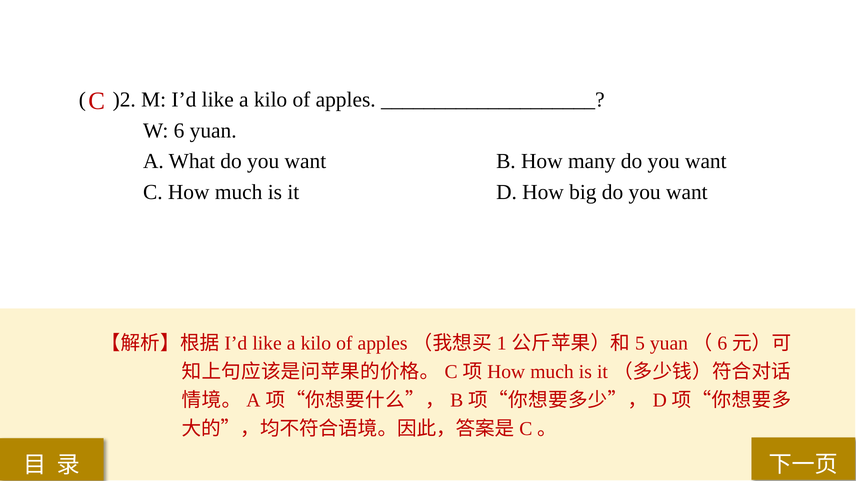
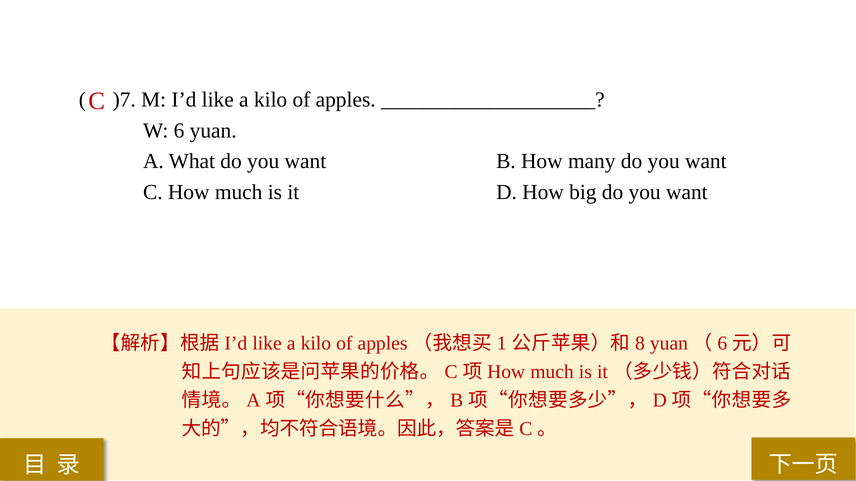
)2: )2 -> )7
5: 5 -> 8
